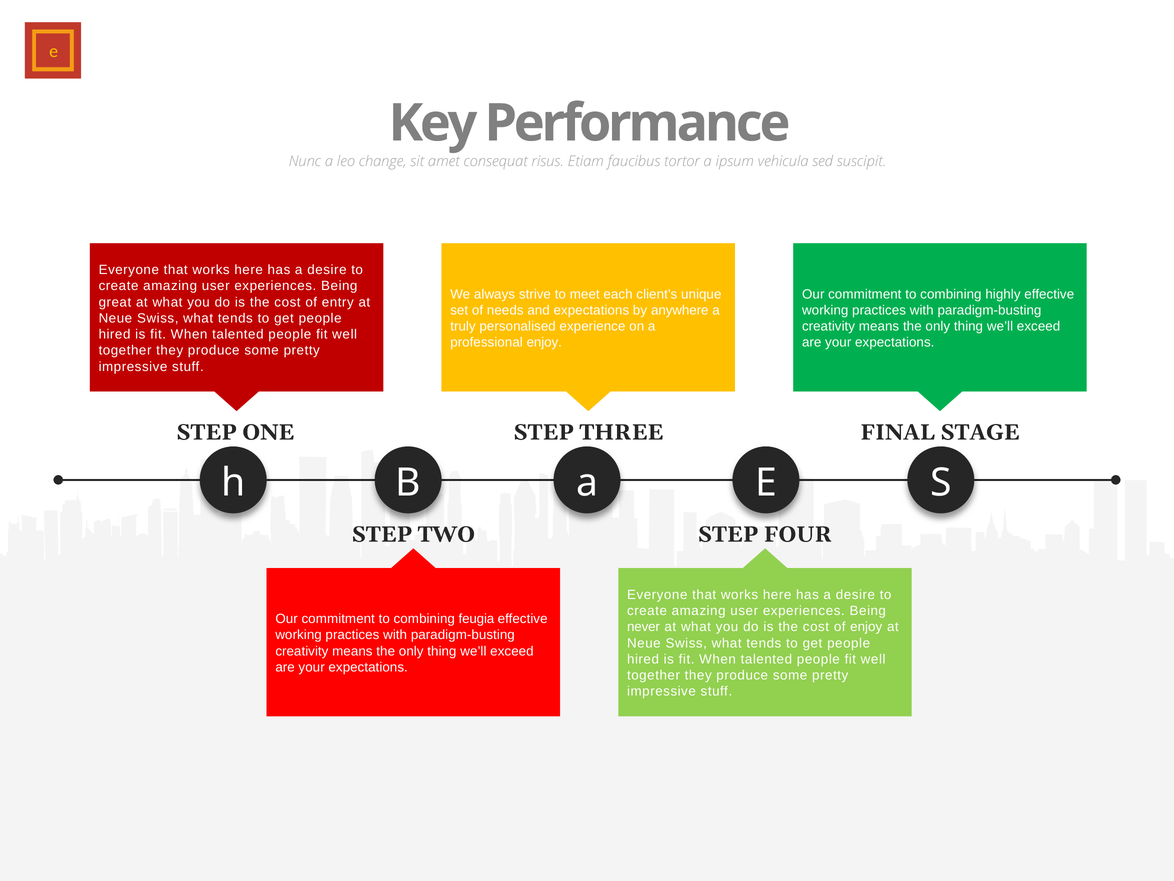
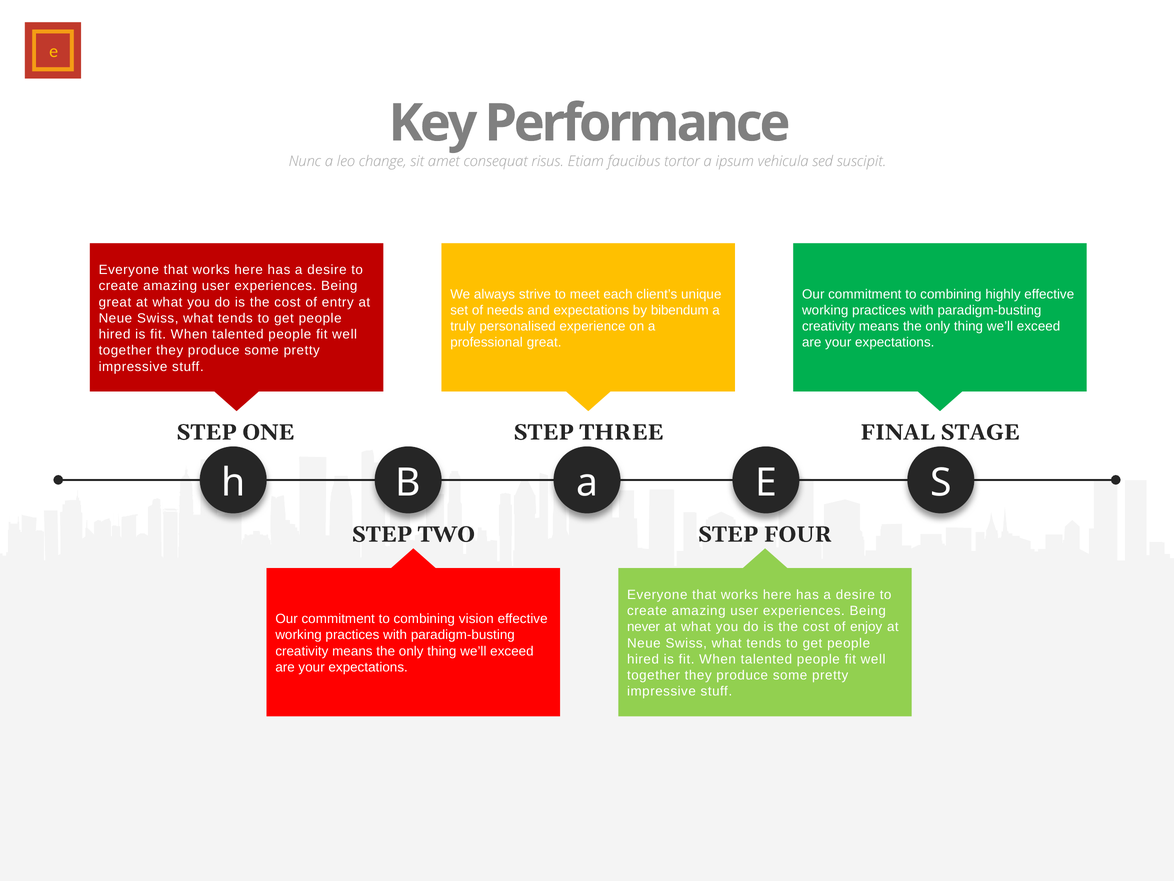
anywhere: anywhere -> bibendum
professional enjoy: enjoy -> great
feugia: feugia -> vision
